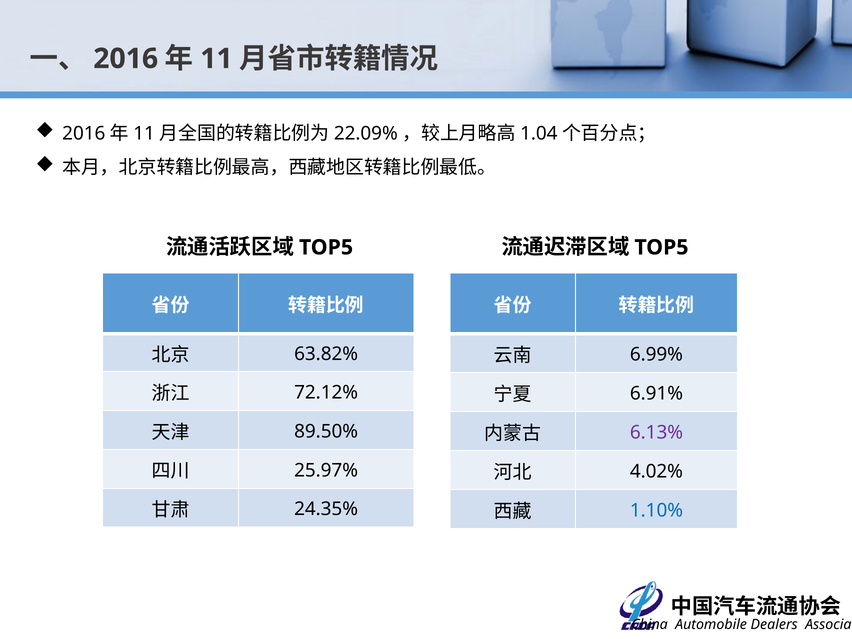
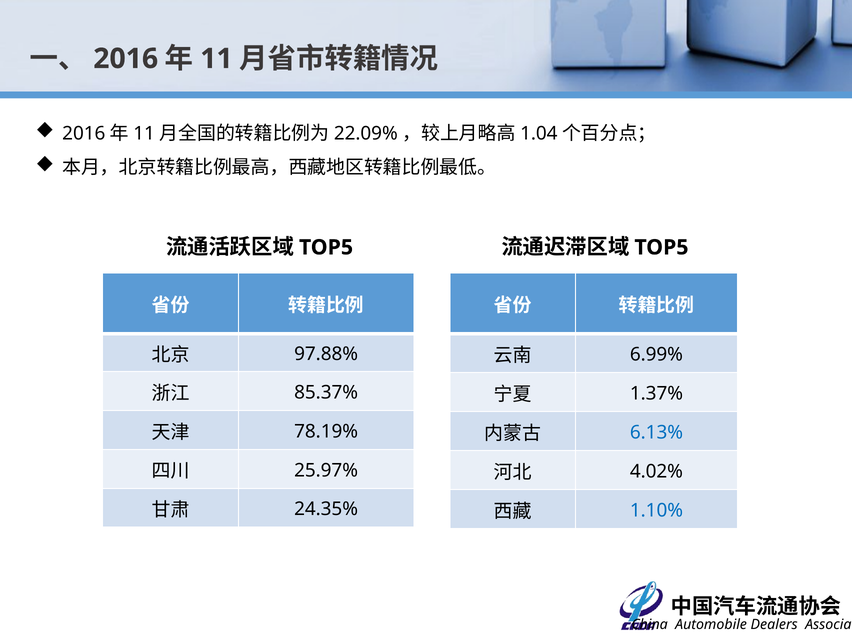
63.82%: 63.82% -> 97.88%
72.12%: 72.12% -> 85.37%
6.91%: 6.91% -> 1.37%
89.50%: 89.50% -> 78.19%
6.13% colour: purple -> blue
